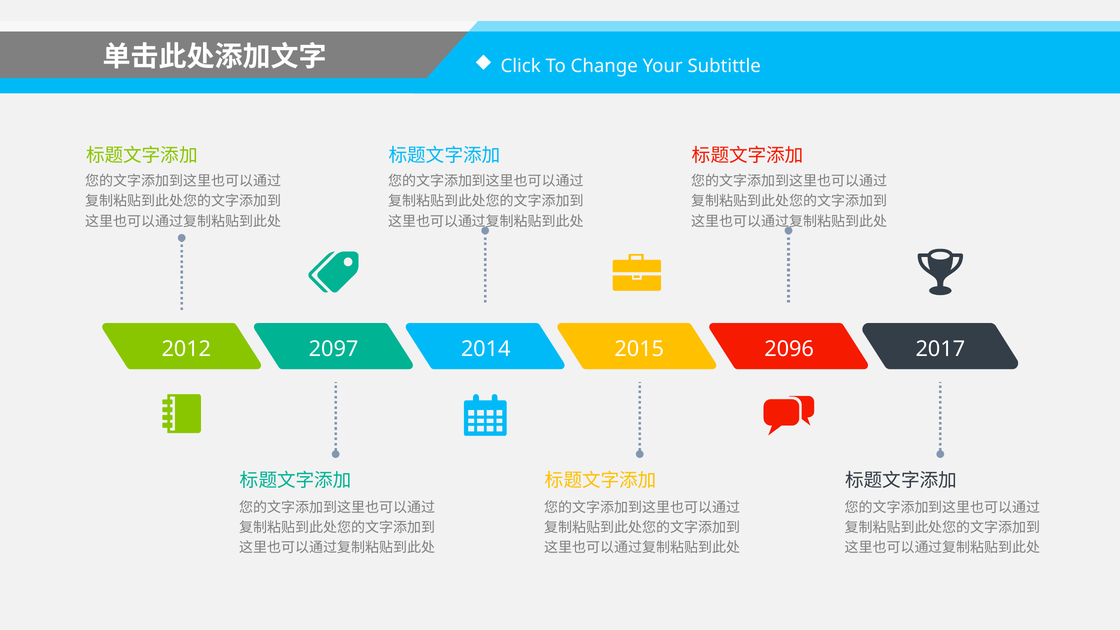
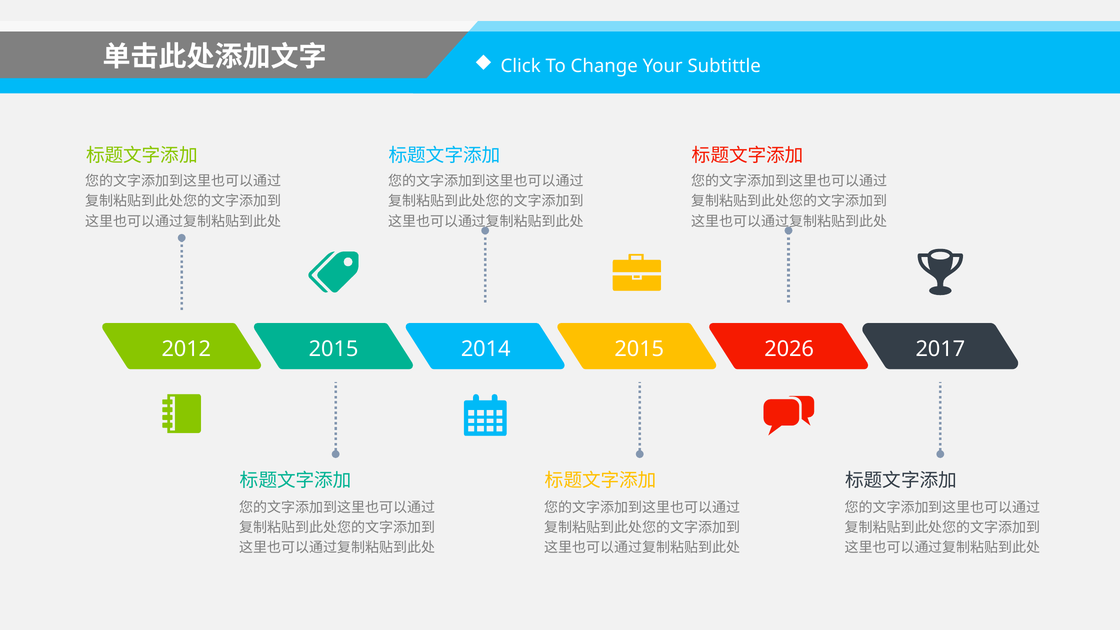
2012 2097: 2097 -> 2015
2096: 2096 -> 2026
